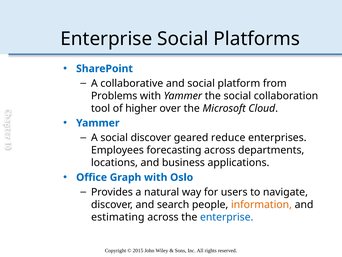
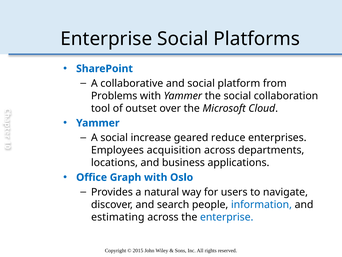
higher: higher -> outset
social discover: discover -> increase
forecasting: forecasting -> acquisition
information colour: orange -> blue
